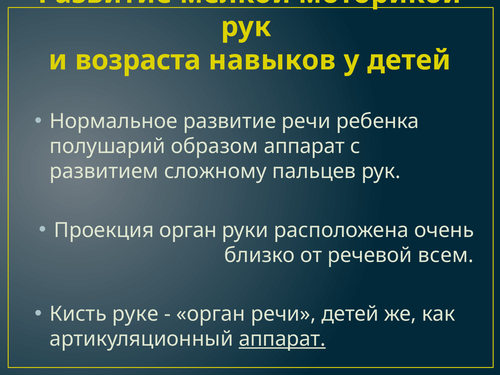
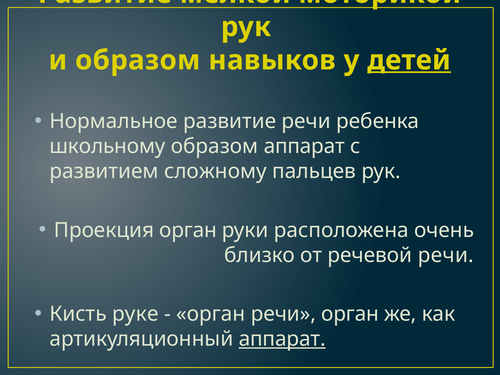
и возраста: возраста -> образом
детей at (409, 60) underline: none -> present
полушарий: полушарий -> школьному
речевой всем: всем -> речи
речи детей: детей -> орган
